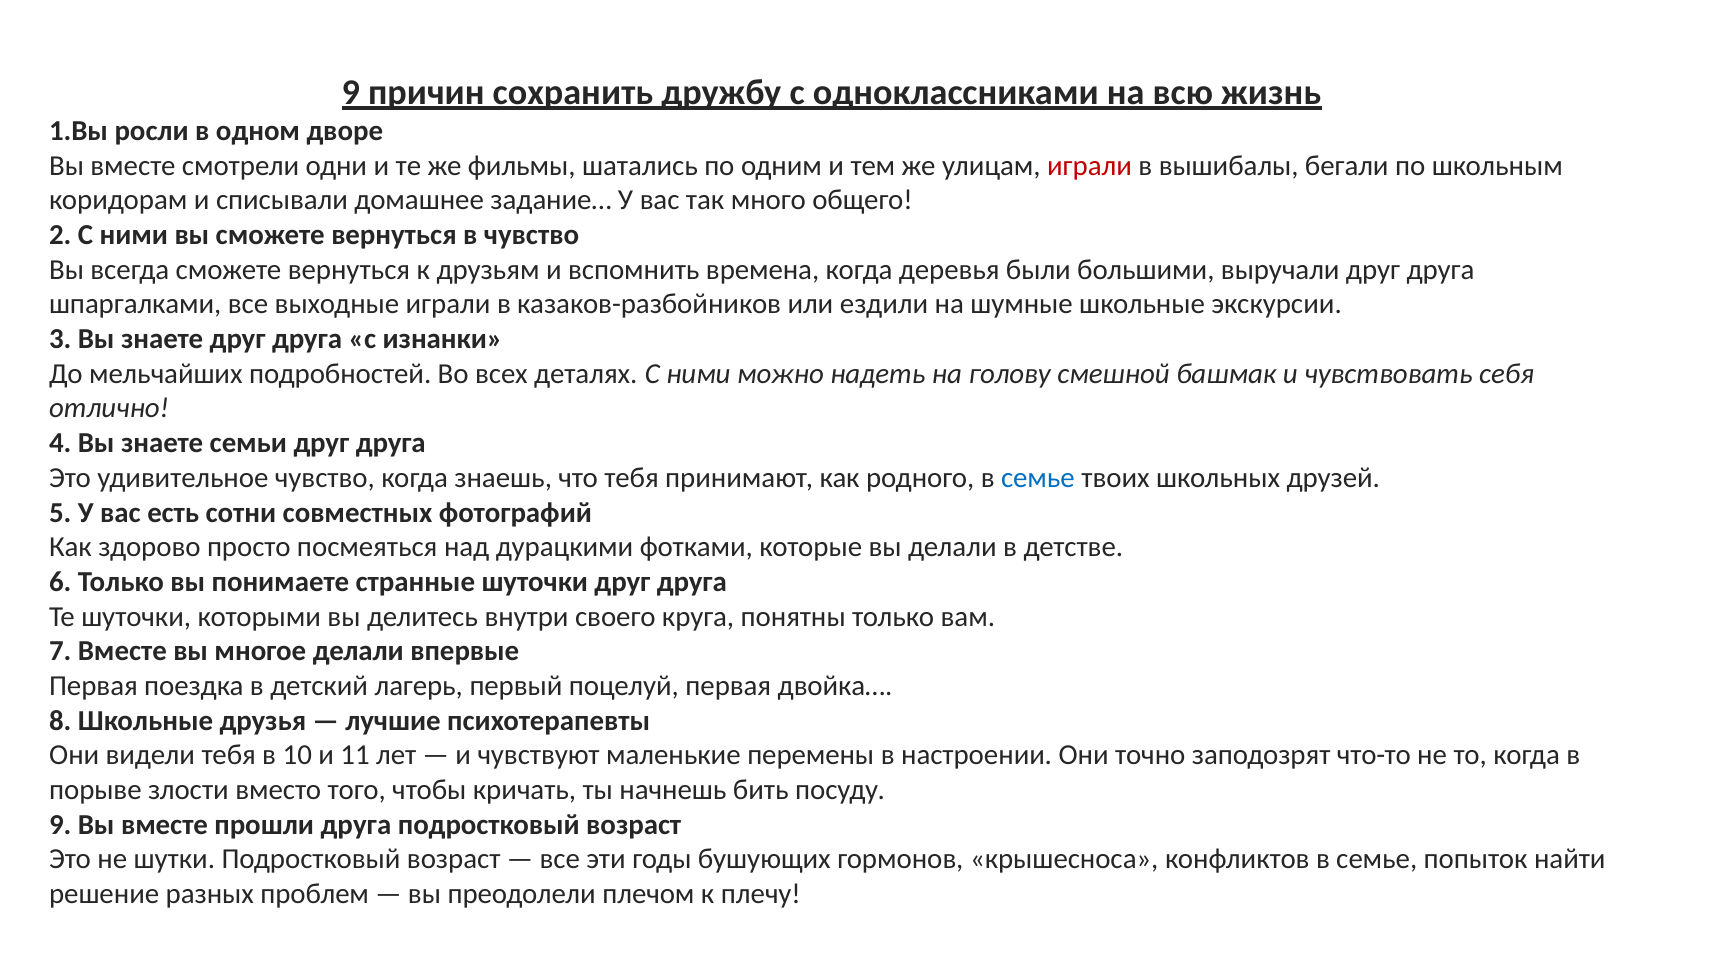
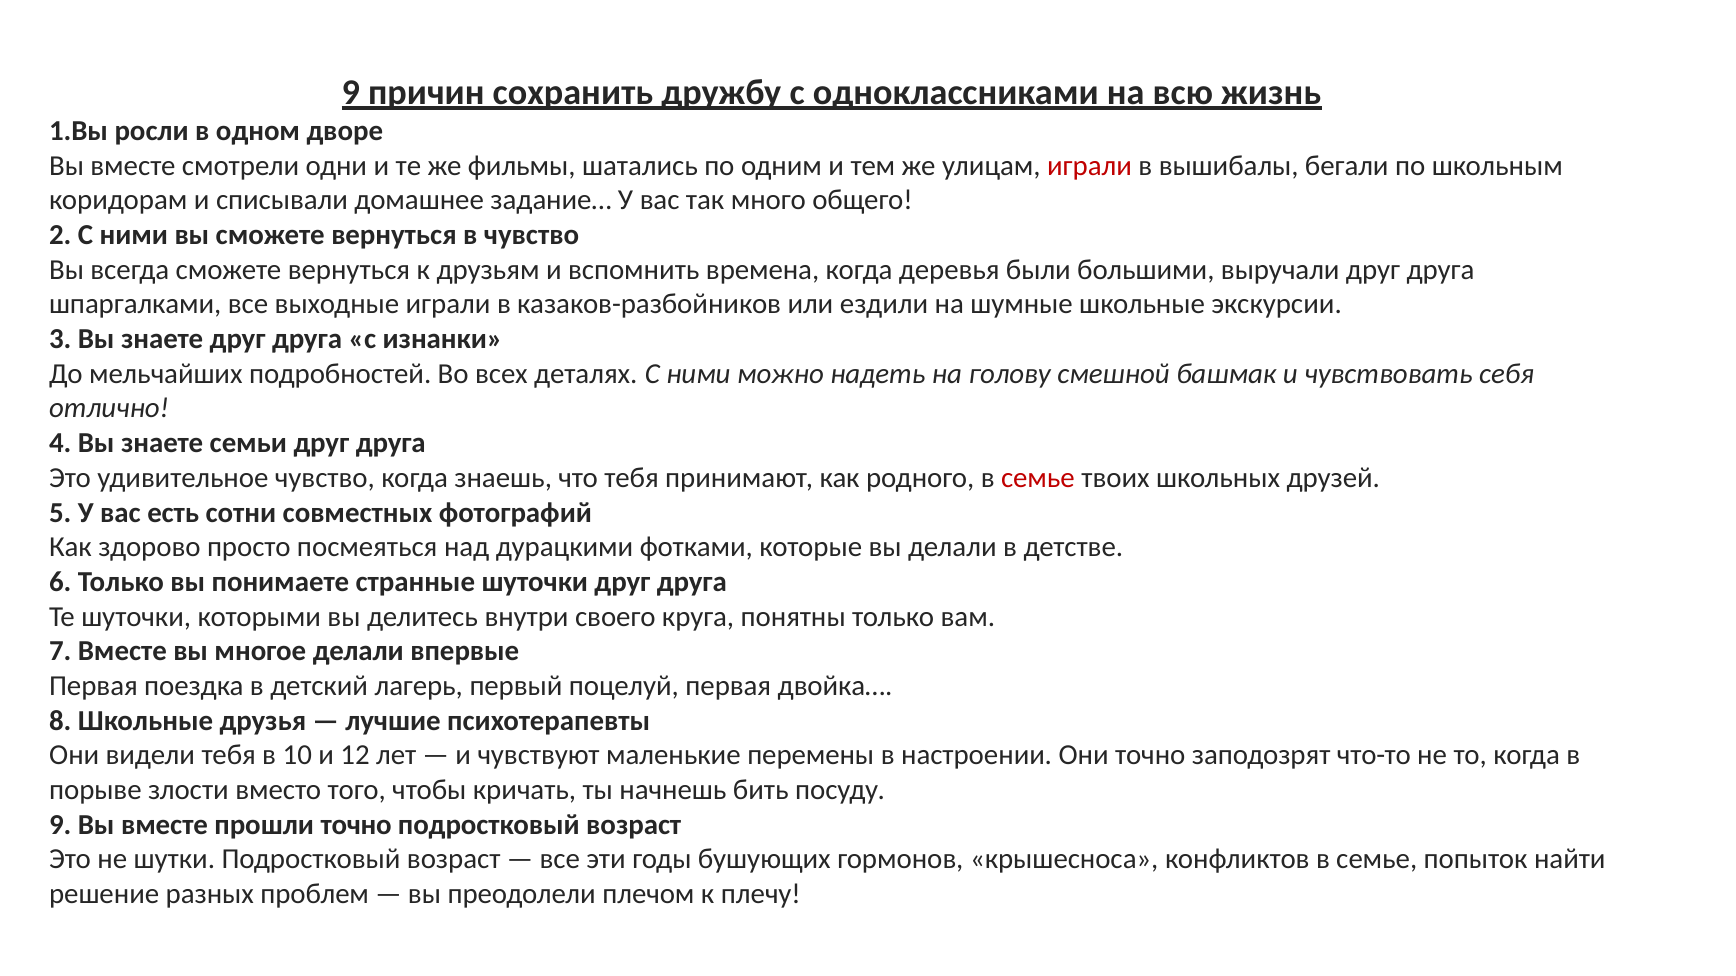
семье at (1038, 478) colour: blue -> red
11: 11 -> 12
прошли друга: друга -> точно
